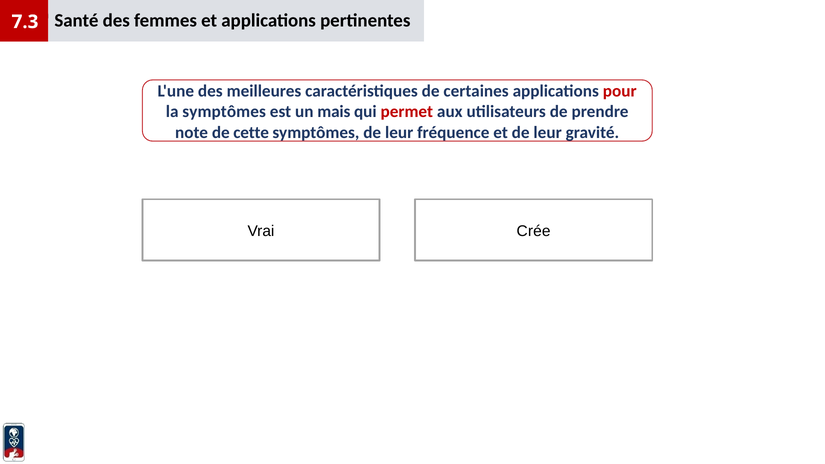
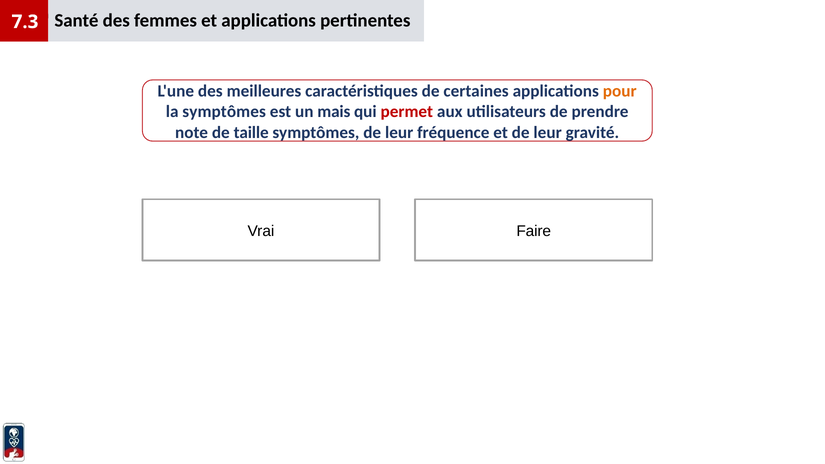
pour colour: red -> orange
cette: cette -> taille
Crée: Crée -> Faire
